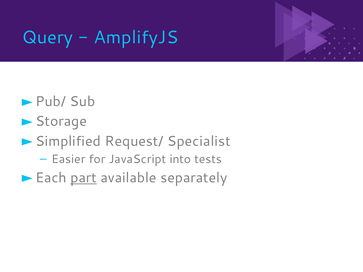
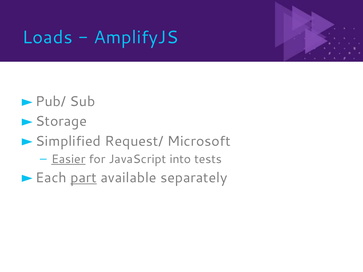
Query: Query -> Loads
Specialist: Specialist -> Microsoft
Easier underline: none -> present
